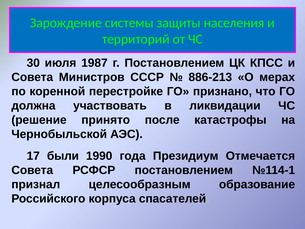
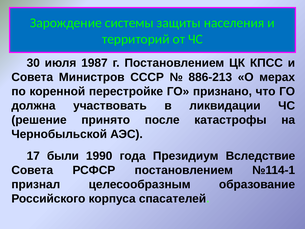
Отмечается: Отмечается -> Вследствие
